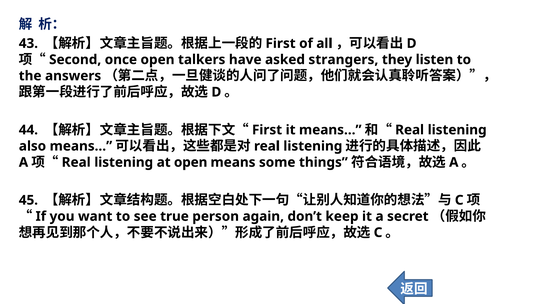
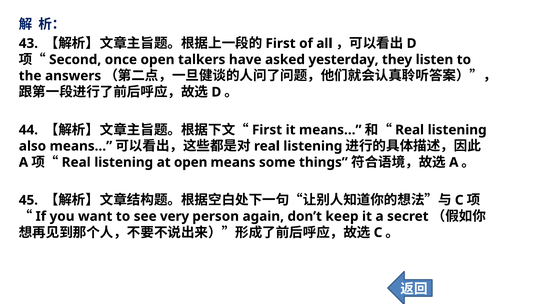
strangers: strangers -> yesterday
true: true -> very
